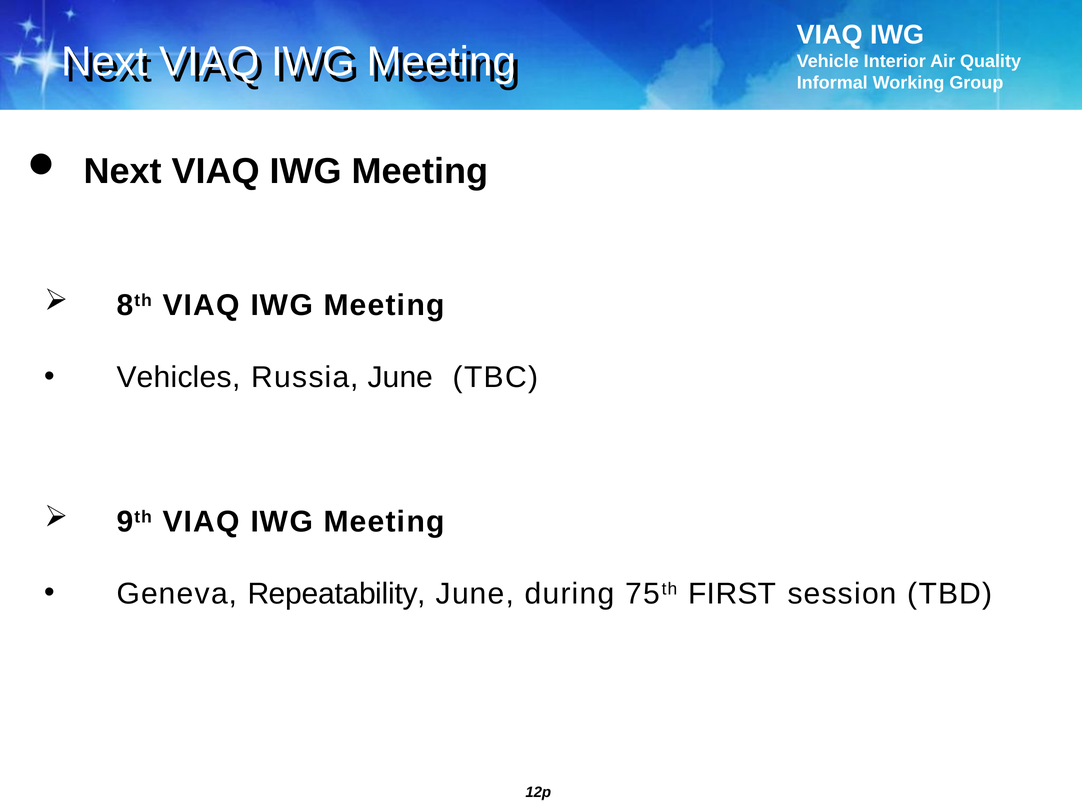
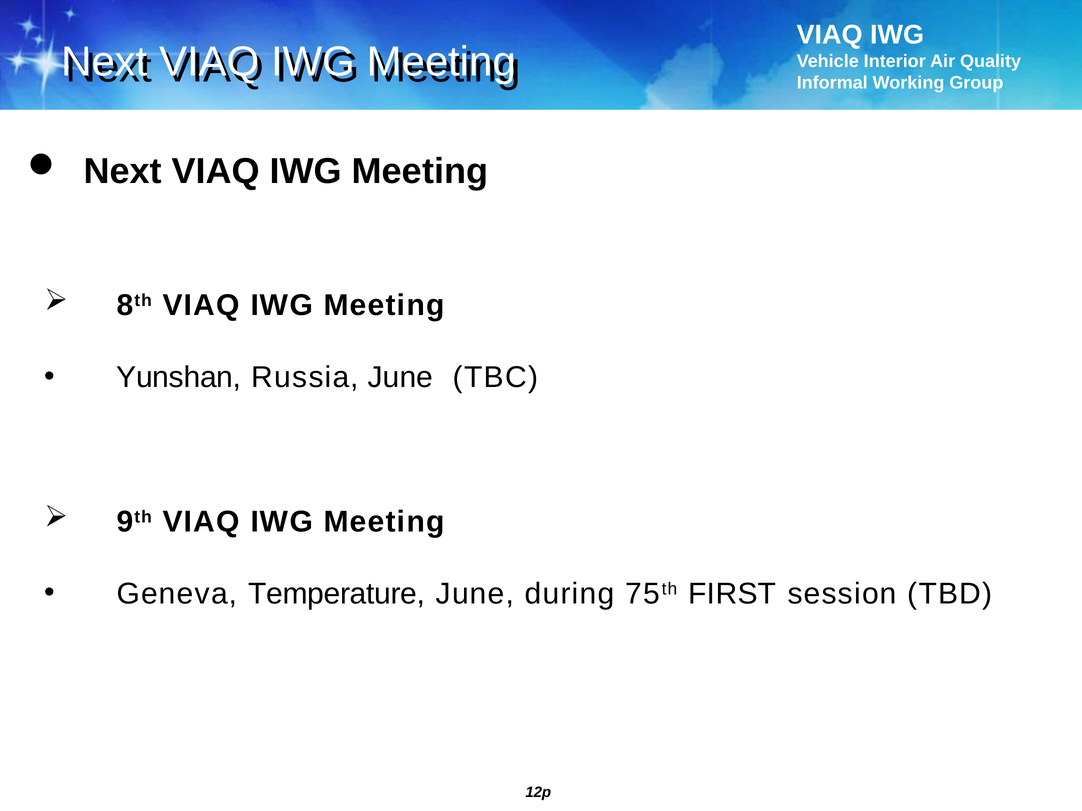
Vehicles: Vehicles -> Yunshan
Repeatability: Repeatability -> Temperature
